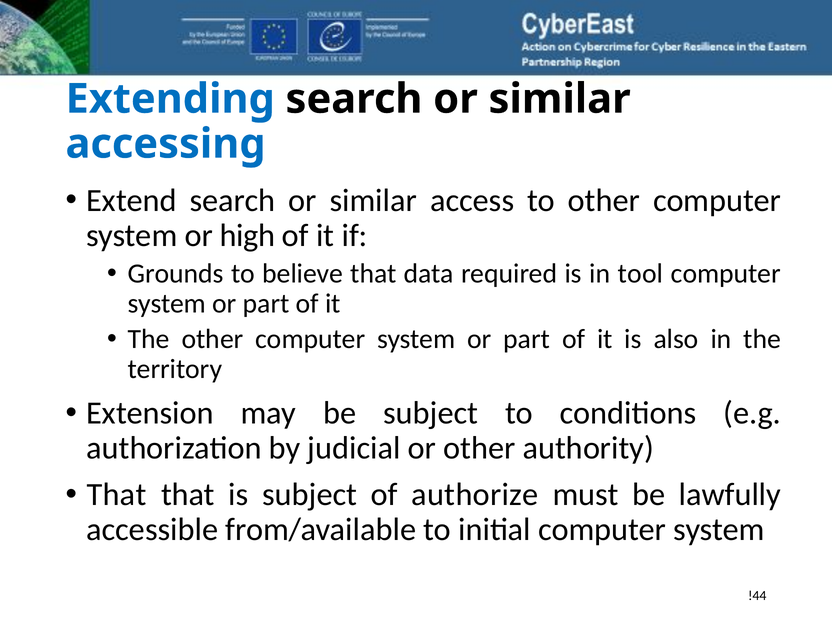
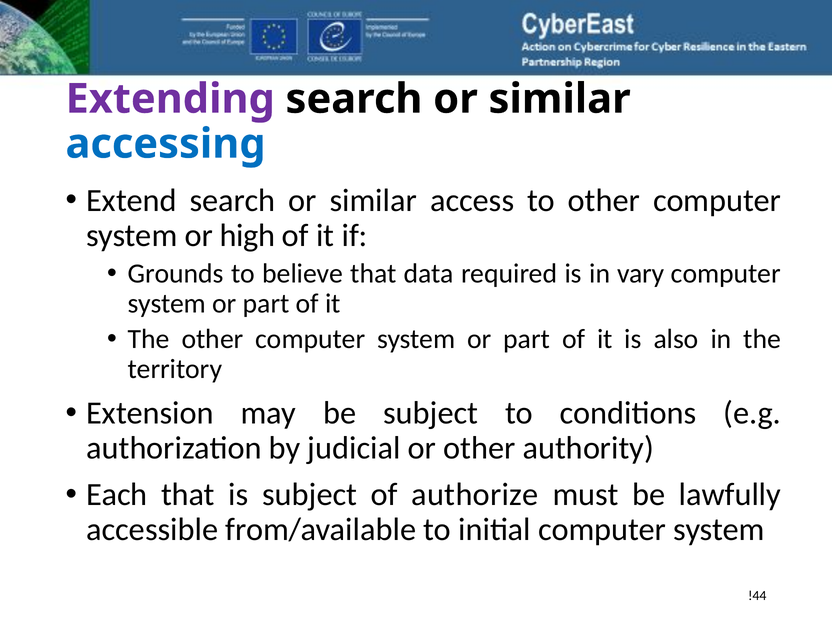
Extending colour: blue -> purple
tool: tool -> vary
That at (117, 495): That -> Each
